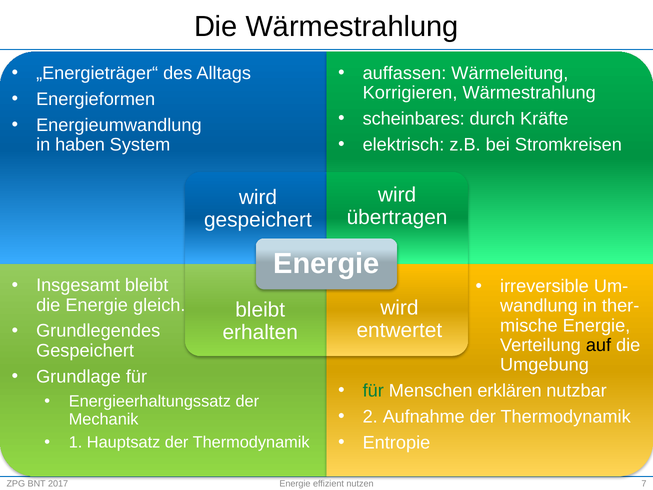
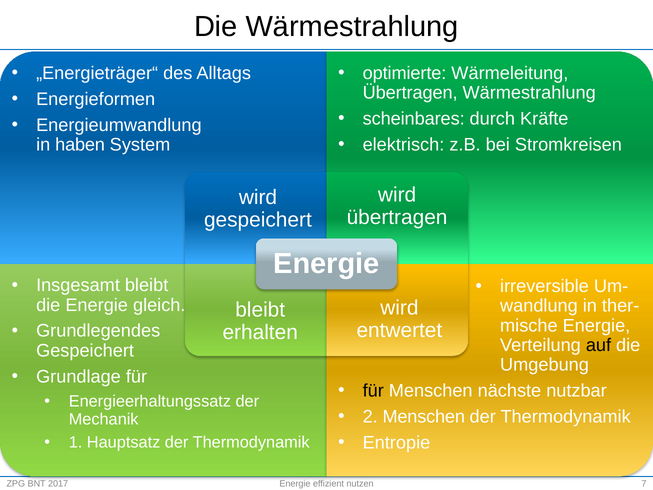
auffassen: auffassen -> optimierte
Korrigieren at (410, 93): Korrigieren -> Übertragen
für at (373, 390) colour: green -> black
erklären: erklären -> nächste
2 Aufnahme: Aufnahme -> Menschen
